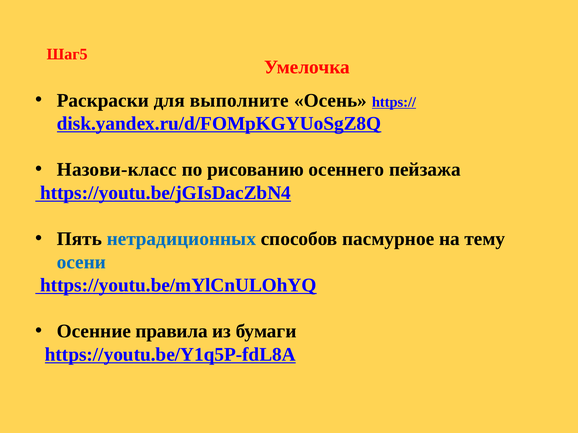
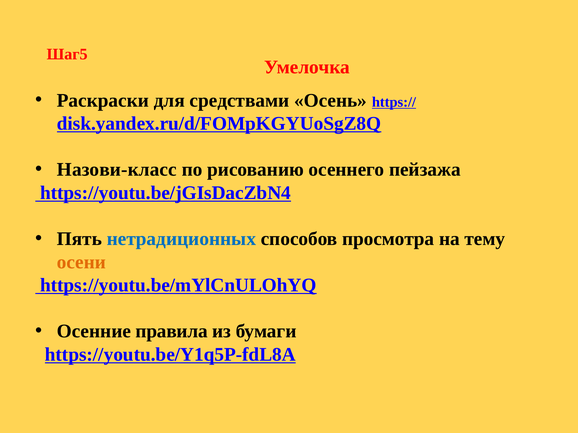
выполните: выполните -> средствами
пасмурное: пасмурное -> просмотра
осени colour: blue -> orange
